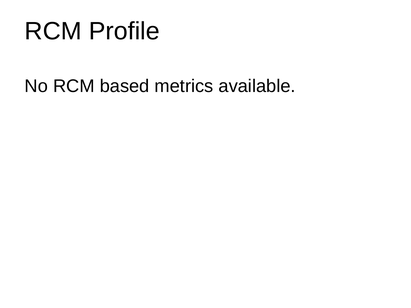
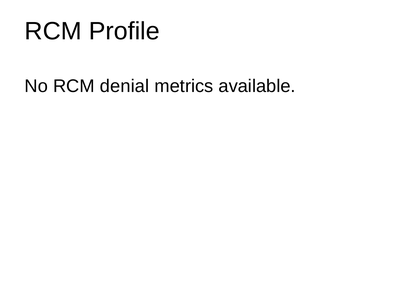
based: based -> denial
